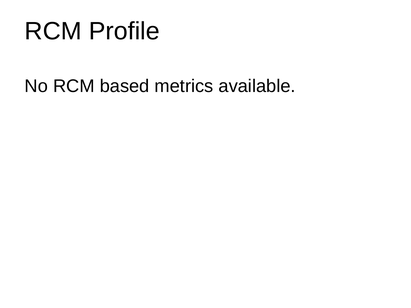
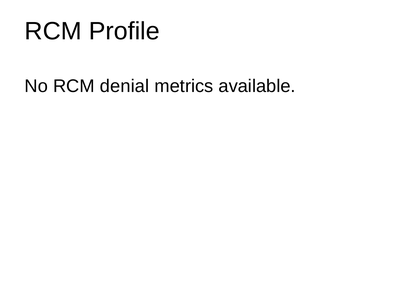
based: based -> denial
